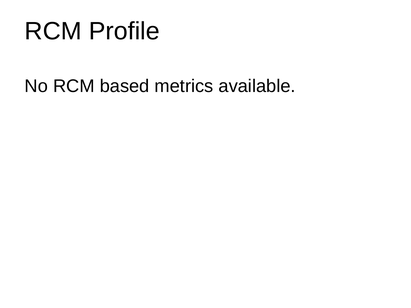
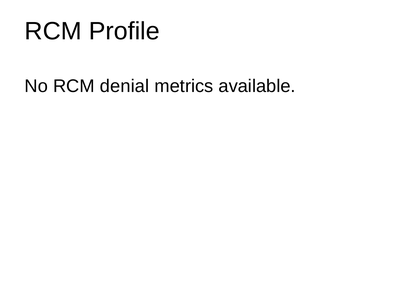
based: based -> denial
